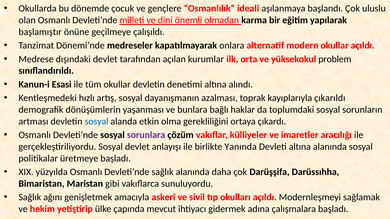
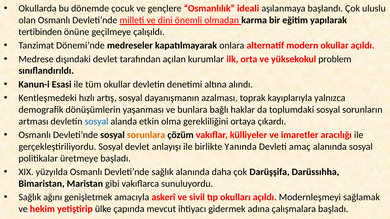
başlamıştır: başlamıştır -> tertibinden
çıkarıldı: çıkarıldı -> yalnızca
sorunlara colour: purple -> orange
Devleti altına: altına -> amaç
